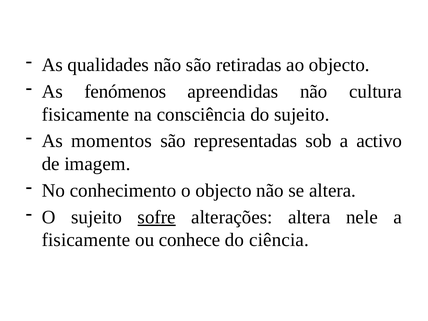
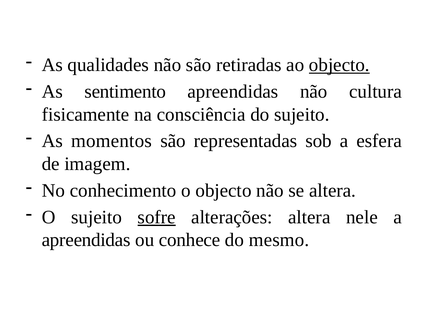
objecto at (339, 65) underline: none -> present
fenómenos: fenómenos -> sentimento
activo: activo -> esfera
fisicamente at (86, 240): fisicamente -> apreendidas
ciência: ciência -> mesmo
